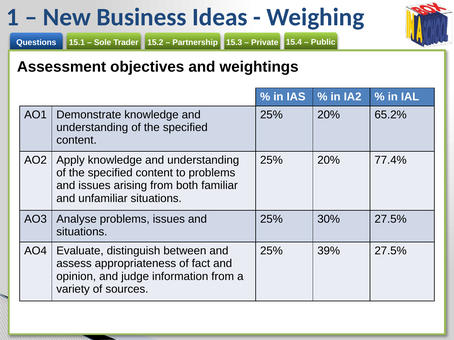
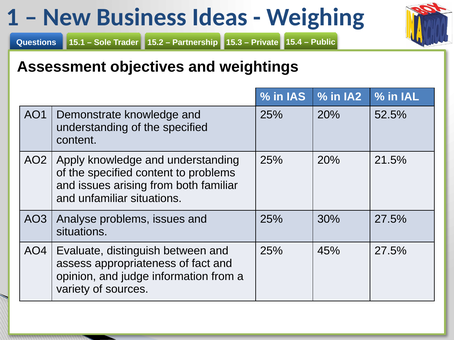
65.2%: 65.2% -> 52.5%
77.4%: 77.4% -> 21.5%
39%: 39% -> 45%
